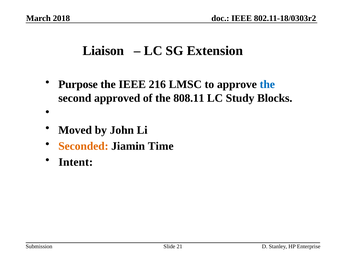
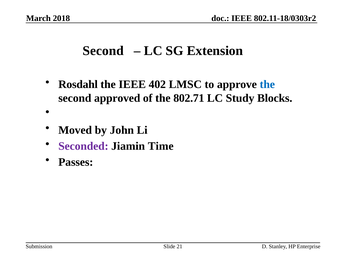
Liaison at (103, 51): Liaison -> Second
Purpose: Purpose -> Rosdahl
216: 216 -> 402
808.11: 808.11 -> 802.71
Seconded colour: orange -> purple
Intent: Intent -> Passes
